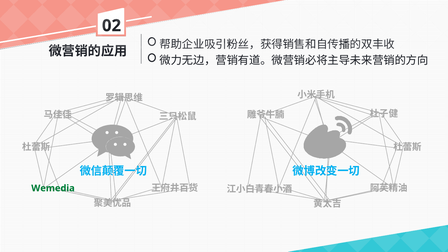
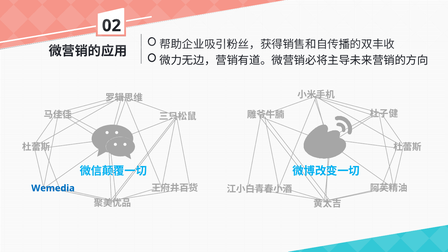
Wemedia colour: green -> blue
